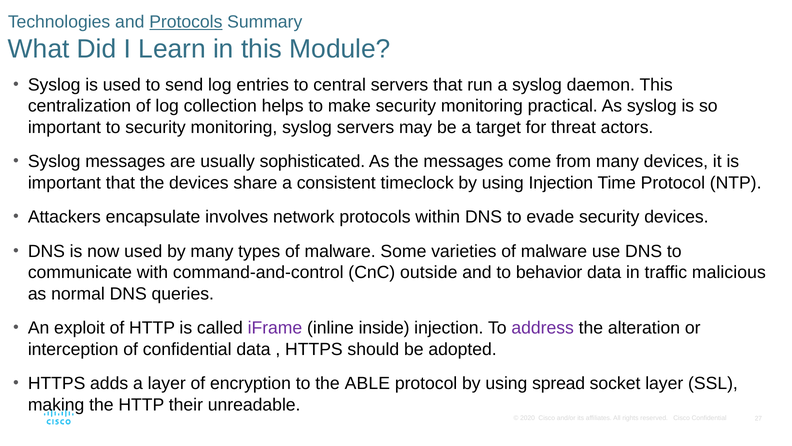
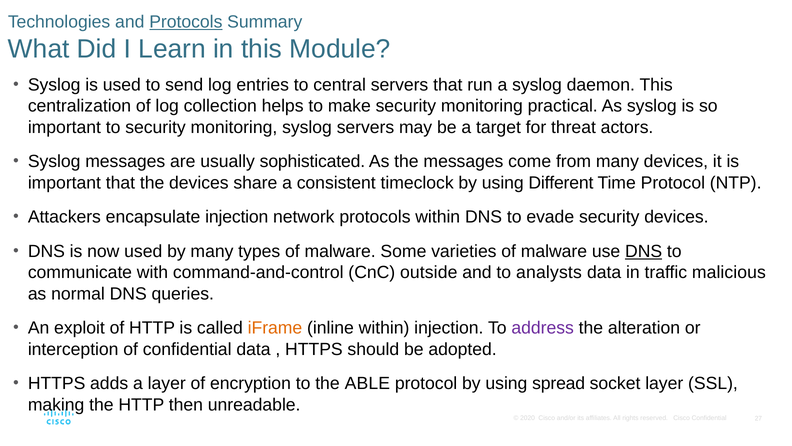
using Injection: Injection -> Different
encapsulate involves: involves -> injection
DNS at (644, 251) underline: none -> present
behavior: behavior -> analysts
iFrame colour: purple -> orange
inline inside: inside -> within
their: their -> then
